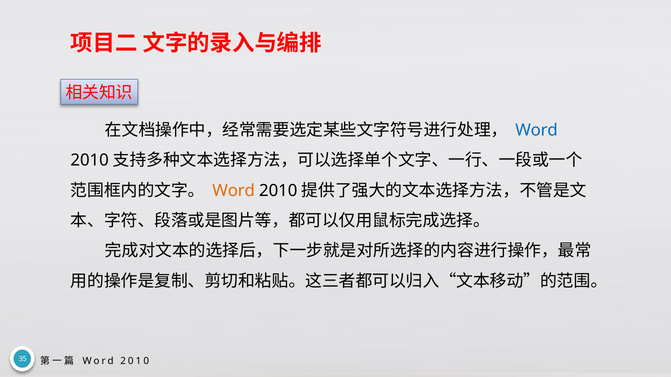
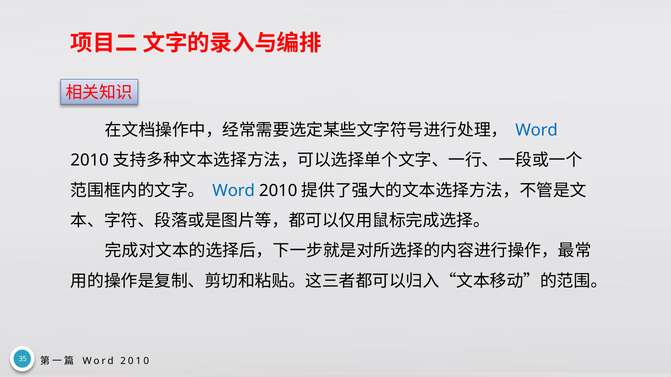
Word at (234, 191) colour: orange -> blue
